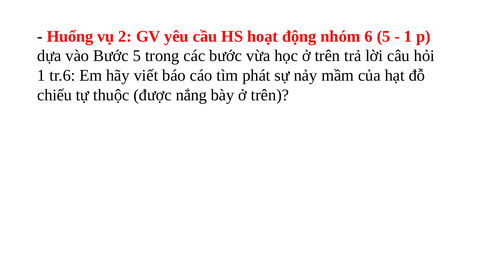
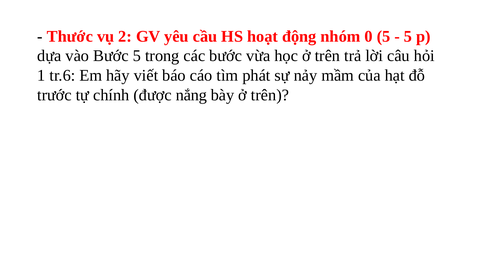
Huống: Huống -> Thước
6: 6 -> 0
1 at (408, 36): 1 -> 5
chiếu: chiếu -> trước
thuộc: thuộc -> chính
